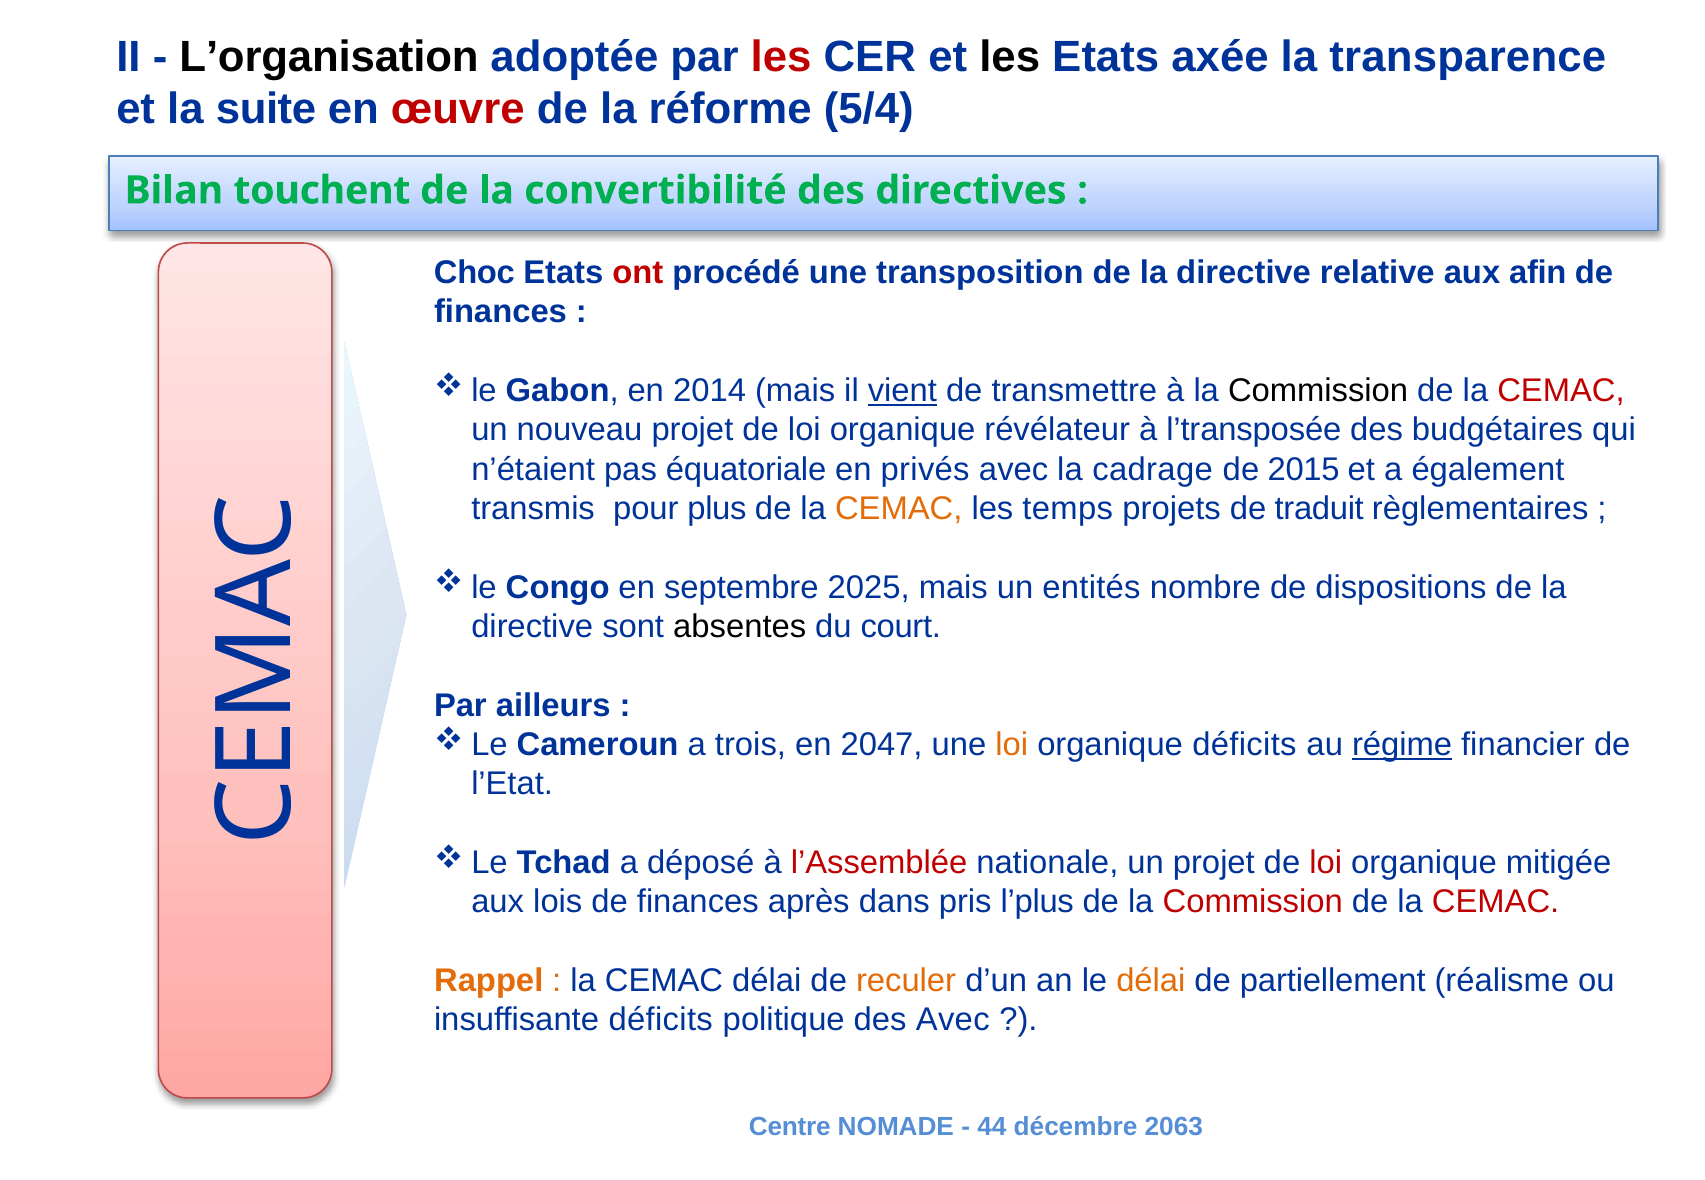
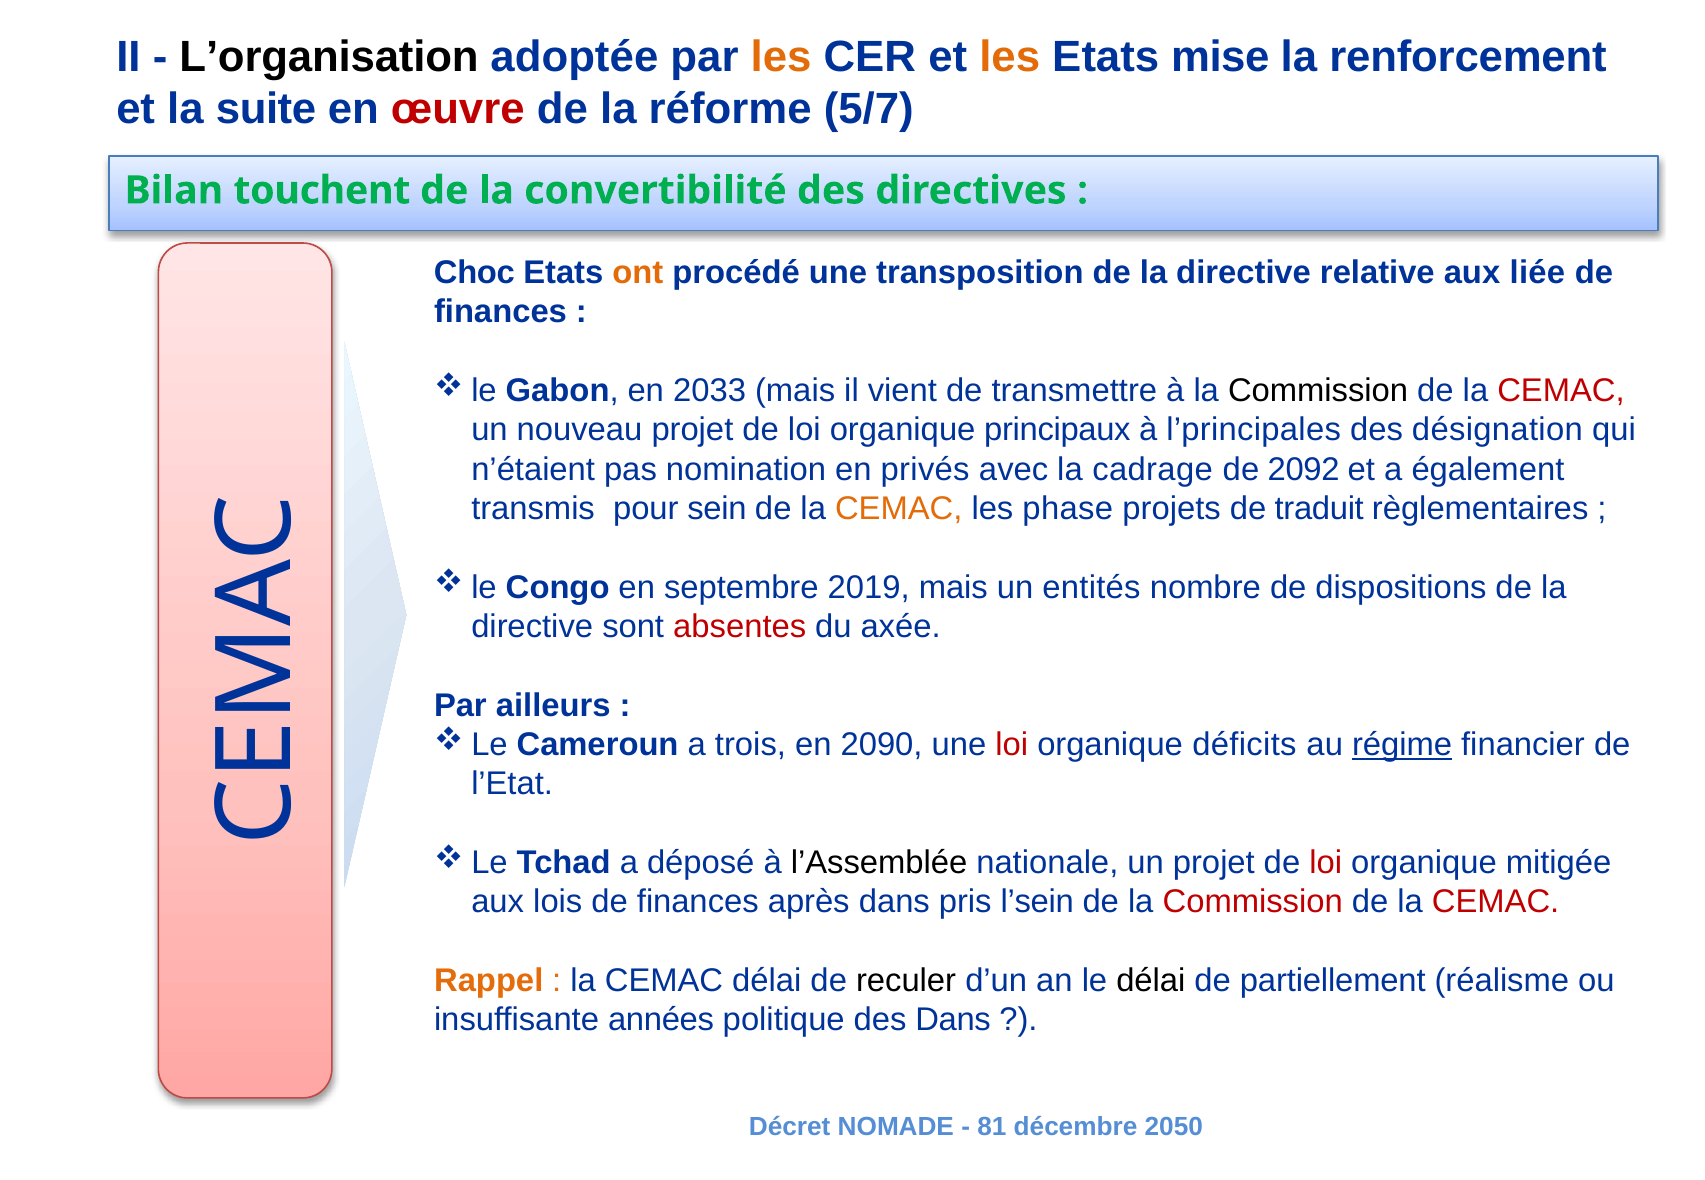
les at (781, 57) colour: red -> orange
les at (1010, 57) colour: black -> orange
axée: axée -> mise
transparence: transparence -> renforcement
5/4: 5/4 -> 5/7
ont colour: red -> orange
afin: afin -> liée
2014: 2014 -> 2033
vient underline: present -> none
révélateur: révélateur -> principaux
l’transposée: l’transposée -> l’principales
budgétaires: budgétaires -> désignation
équatoriale: équatoriale -> nomination
2015: 2015 -> 2092
plus: plus -> sein
temps: temps -> phase
2025: 2025 -> 2019
absentes colour: black -> red
court: court -> axée
2047: 2047 -> 2090
loi at (1012, 745) colour: orange -> red
l’Assemblée colour: red -> black
l’plus: l’plus -> l’sein
reculer colour: orange -> black
délai at (1151, 981) colour: orange -> black
insuffisante déficits: déficits -> années
des Avec: Avec -> Dans
Centre: Centre -> Décret
44: 44 -> 81
2063: 2063 -> 2050
